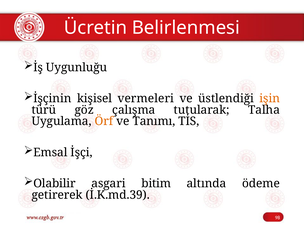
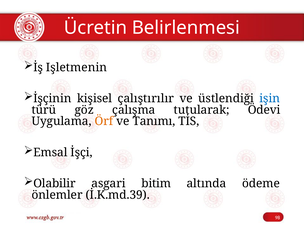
Uygunluğu: Uygunluğu -> Işletmenin
vermeleri: vermeleri -> çalıştırılır
işin colour: orange -> blue
Talha: Talha -> Ödevi
getirerek: getirerek -> önlemler
